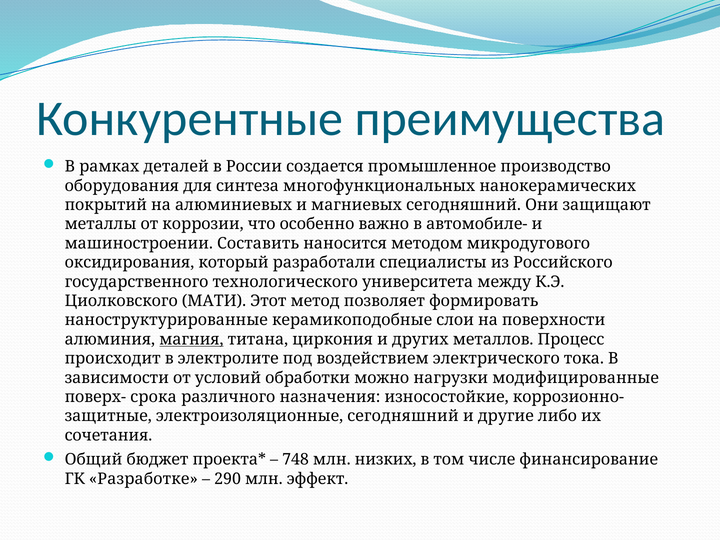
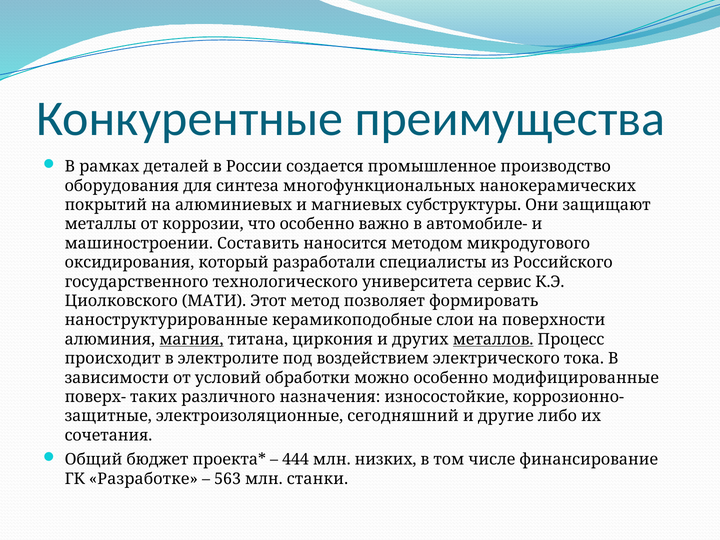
магниевых сегодняшний: сегодняшний -> субструктуры
между: между -> сервис
металлов underline: none -> present
можно нагрузки: нагрузки -> особенно
срока: срока -> таких
748: 748 -> 444
290: 290 -> 563
эффект: эффект -> станки
